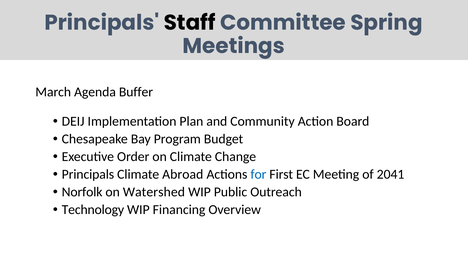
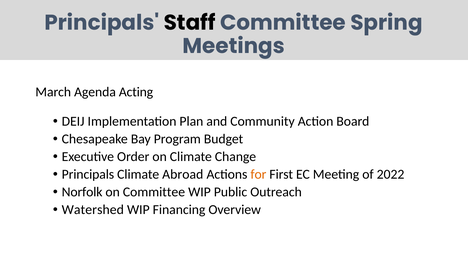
Buffer: Buffer -> Acting
for colour: blue -> orange
2041: 2041 -> 2022
on Watershed: Watershed -> Committee
Technology: Technology -> Watershed
